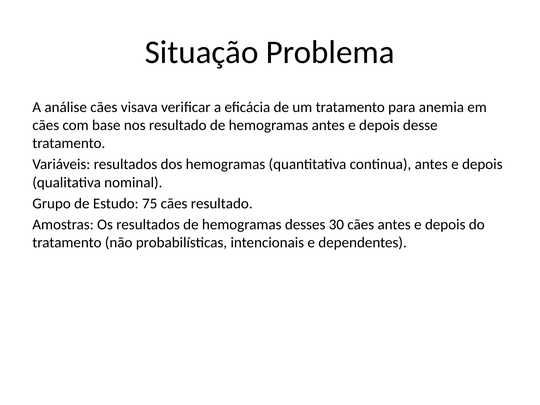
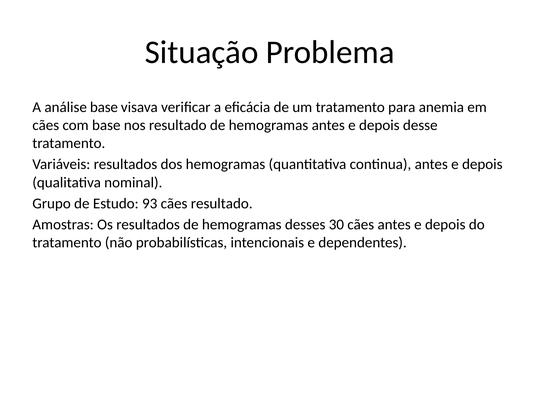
análise cães: cães -> base
75: 75 -> 93
